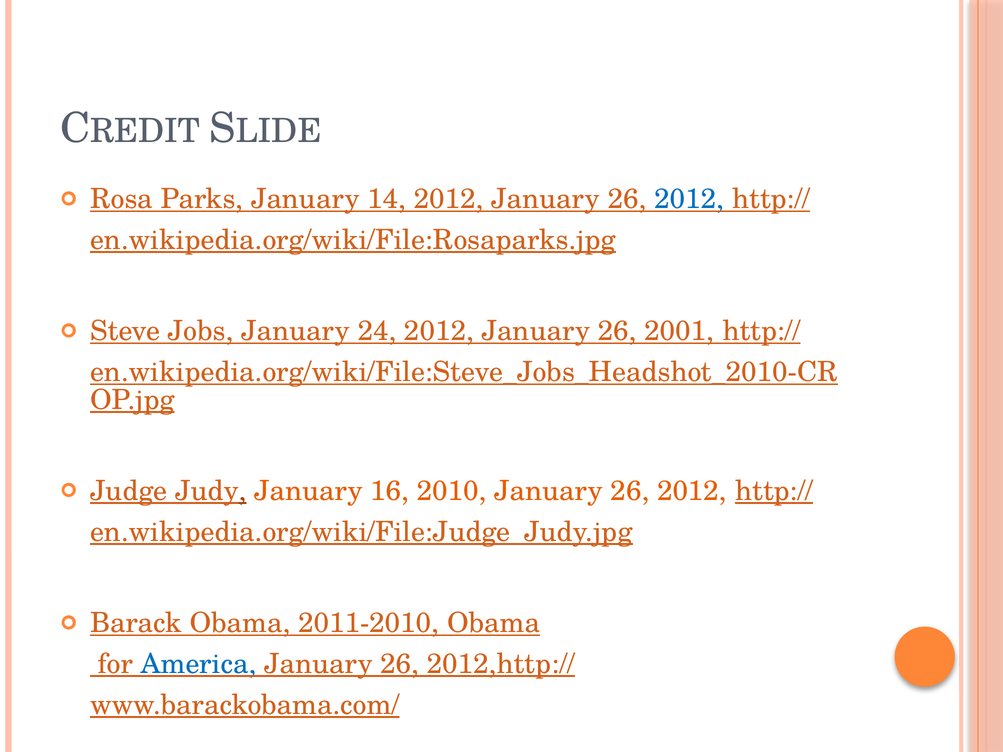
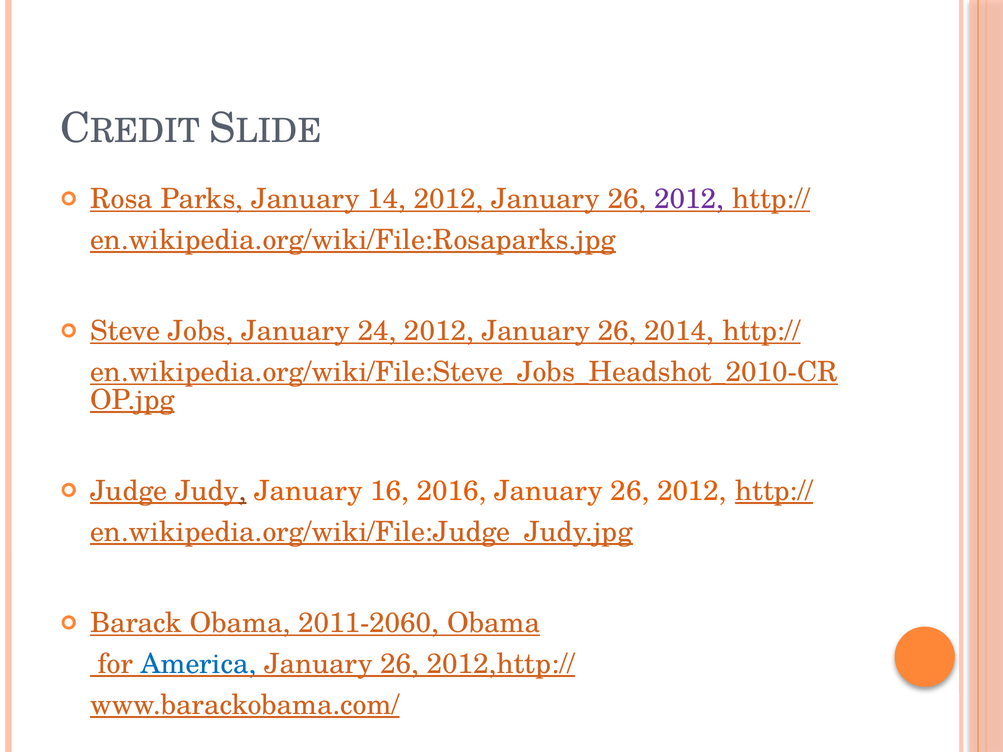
2012 at (689, 199) colour: blue -> purple
2001: 2001 -> 2014
2010: 2010 -> 2016
2011-2010: 2011-2010 -> 2011-2060
